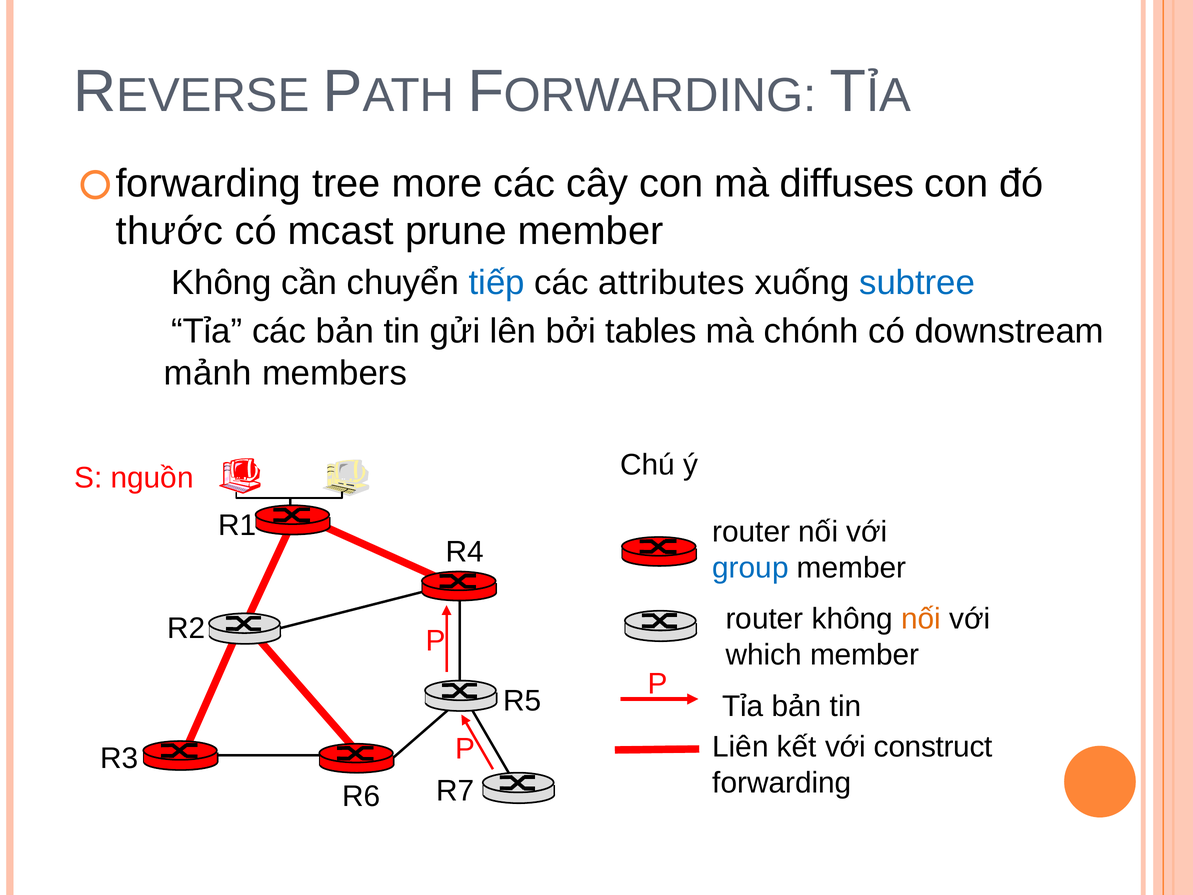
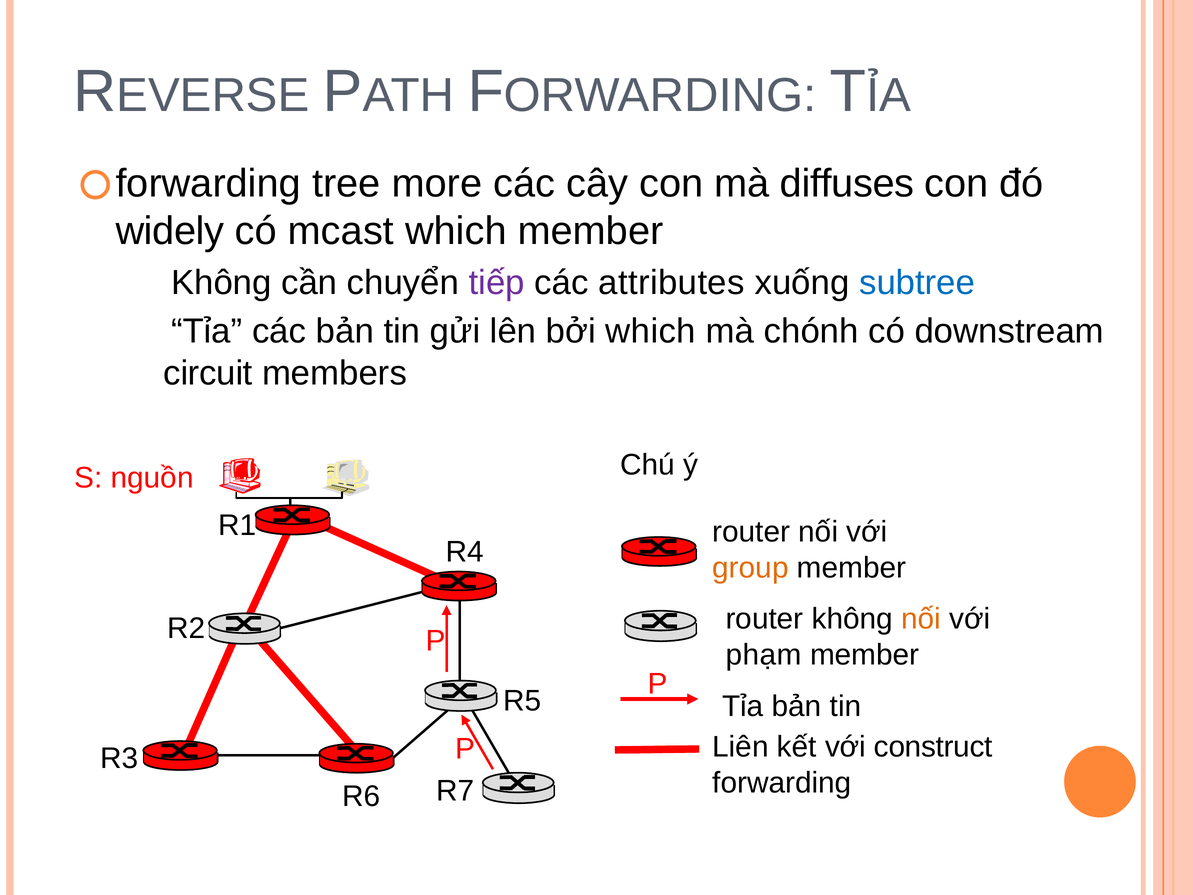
thước: thước -> widely
mcast prune: prune -> which
tiếp colour: blue -> purple
bởi tables: tables -> which
mảnh: mảnh -> circuit
group colour: blue -> orange
which: which -> phạm
